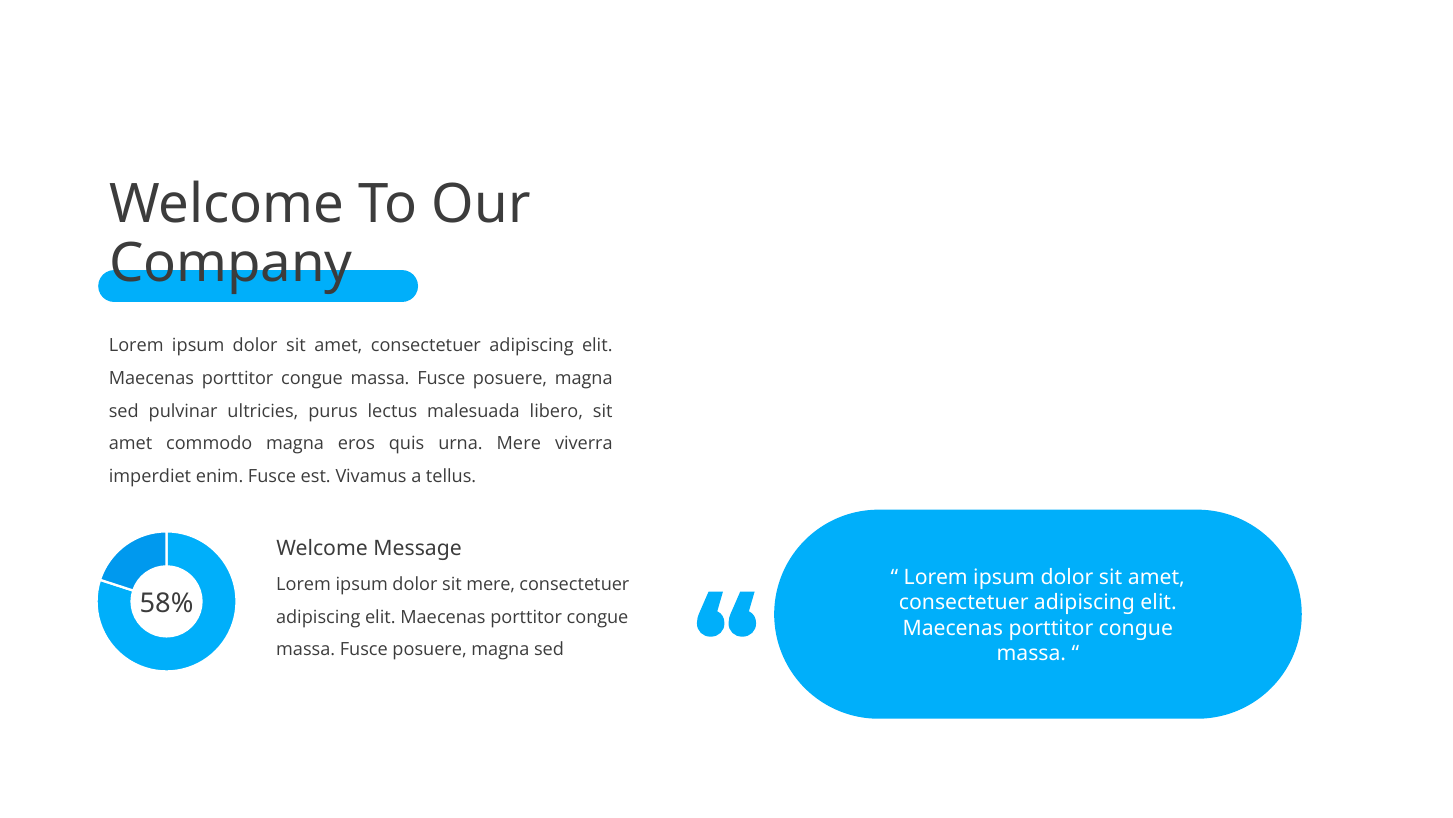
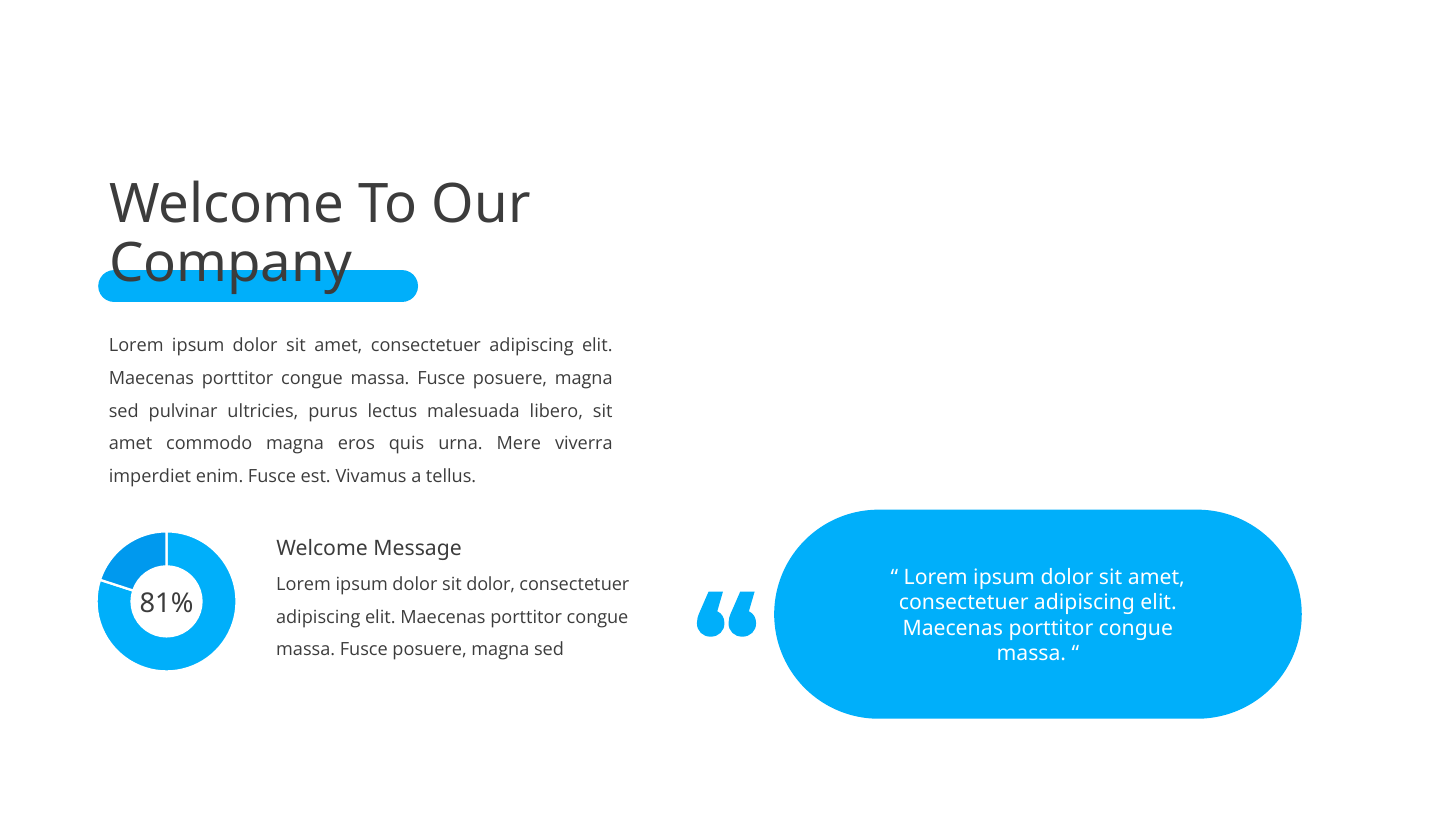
sit mere: mere -> dolor
58%: 58% -> 81%
